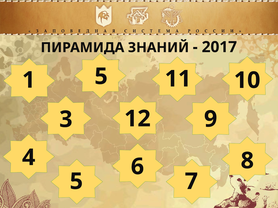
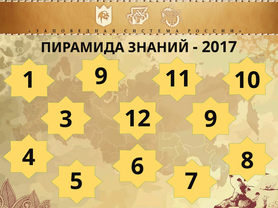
1 5: 5 -> 9
